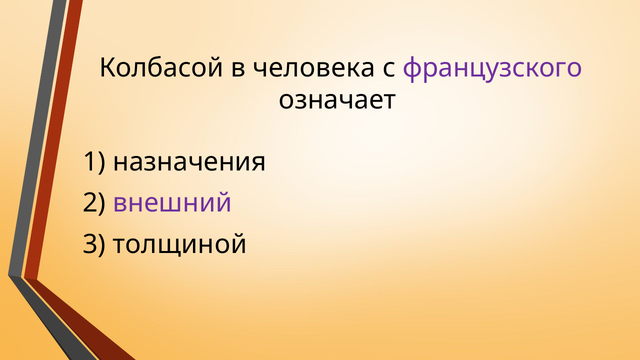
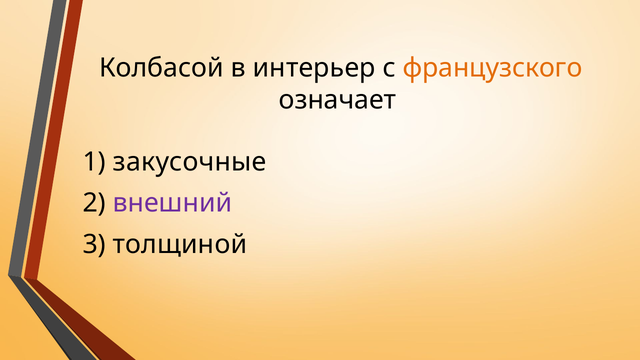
человека: человека -> интерьер
французского colour: purple -> orange
назначения: назначения -> закусочные
